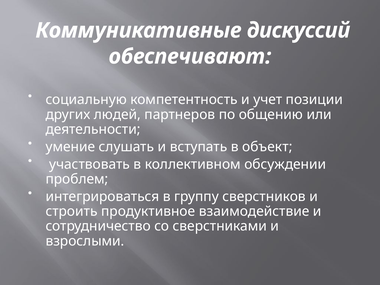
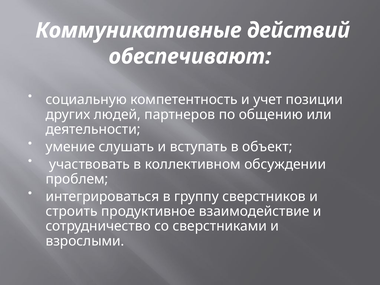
дискуссий: дискуссий -> действий
